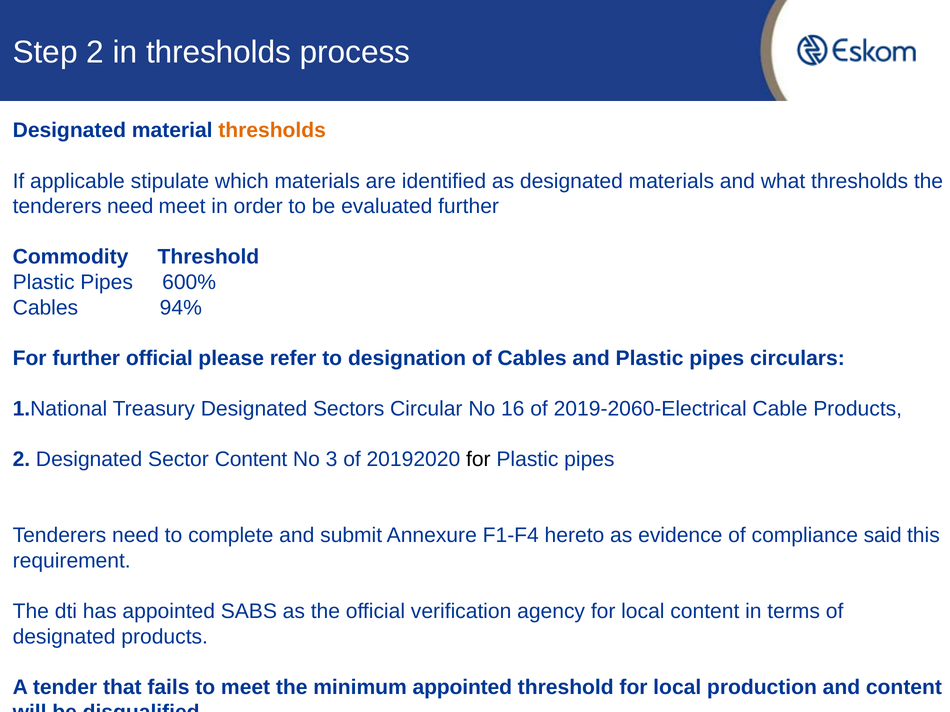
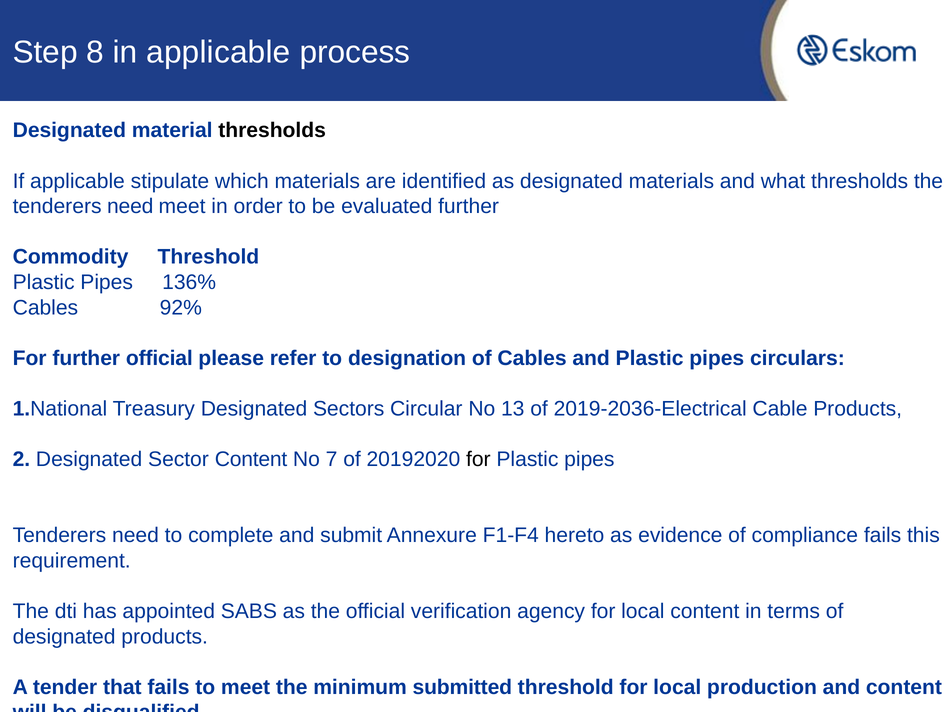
Step 2: 2 -> 8
in thresholds: thresholds -> applicable
thresholds at (272, 131) colour: orange -> black
600%: 600% -> 136%
94%: 94% -> 92%
16: 16 -> 13
2019-2060-Electrical: 2019-2060-Electrical -> 2019-2036-Electrical
3: 3 -> 7
compliance said: said -> fails
minimum appointed: appointed -> submitted
